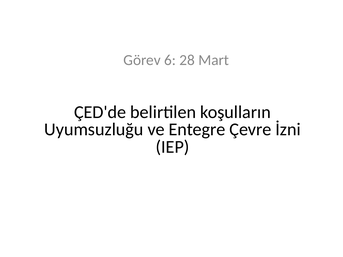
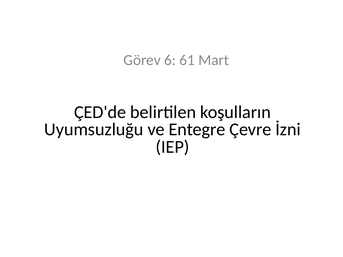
28: 28 -> 61
